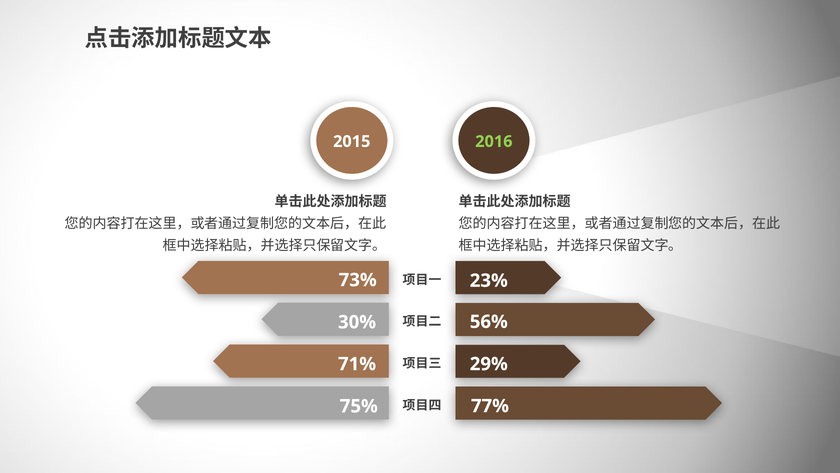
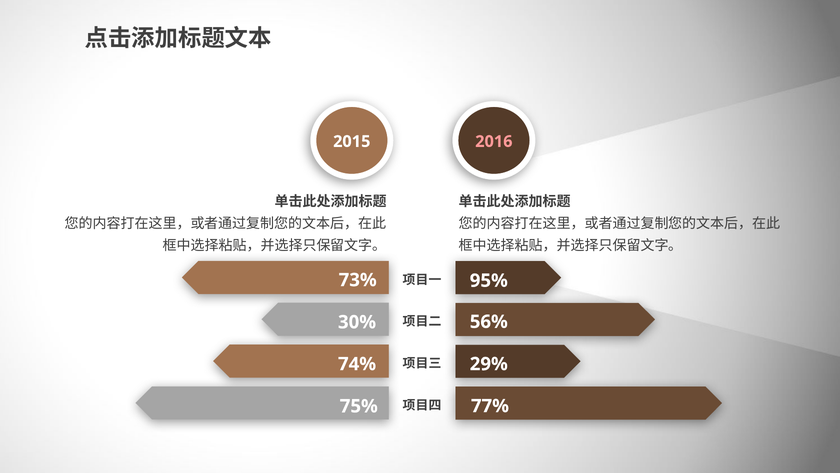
2016 colour: light green -> pink
23%: 23% -> 95%
71%: 71% -> 74%
